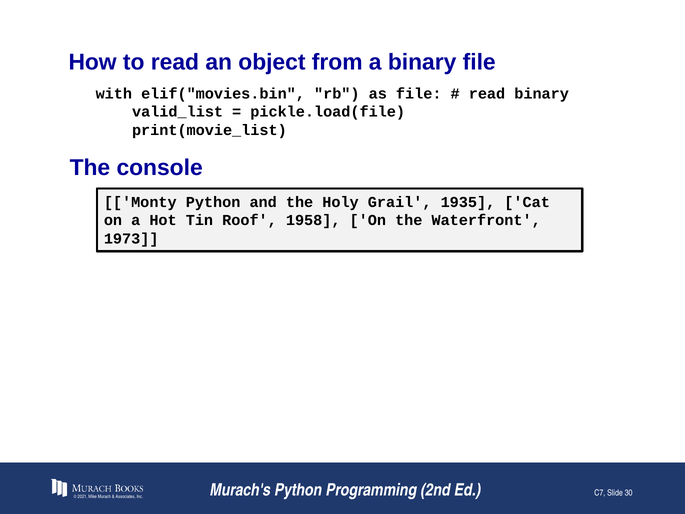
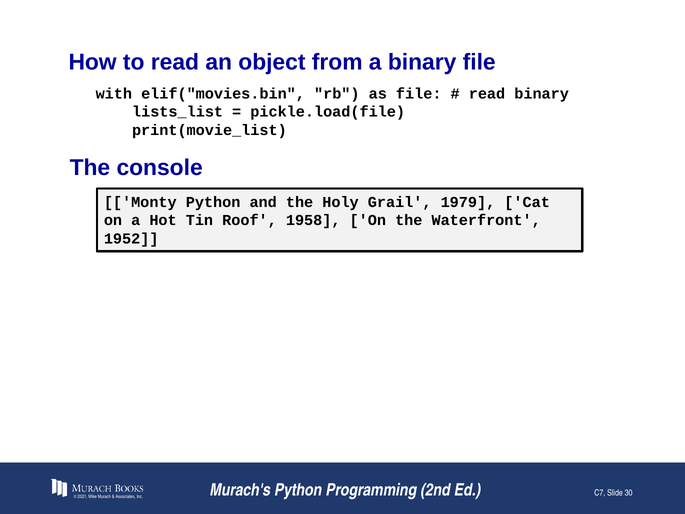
valid_list: valid_list -> lists_list
1935: 1935 -> 1979
1973: 1973 -> 1952
